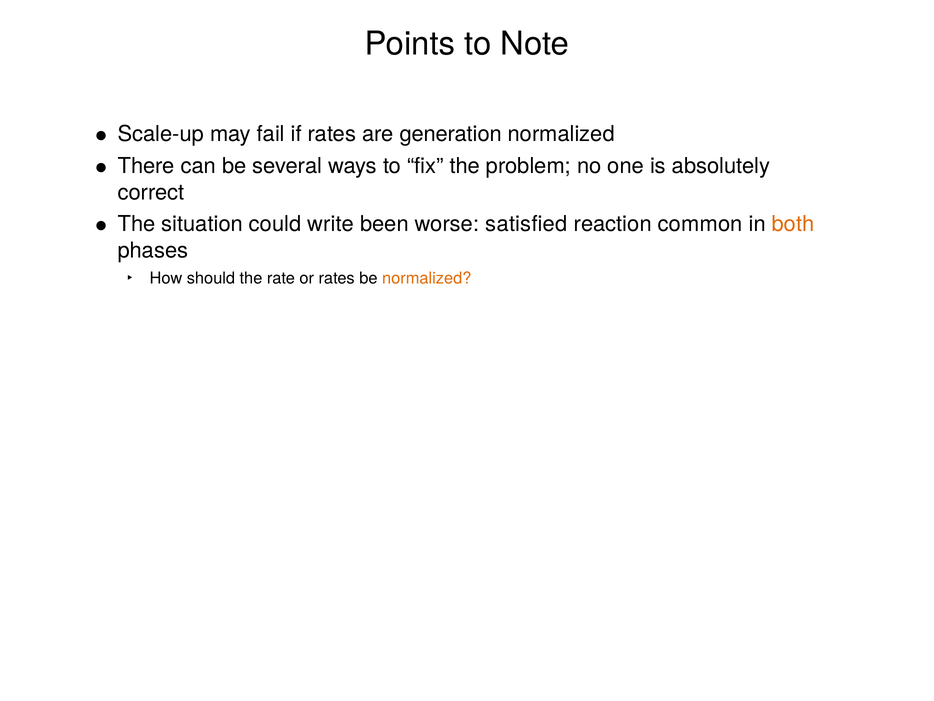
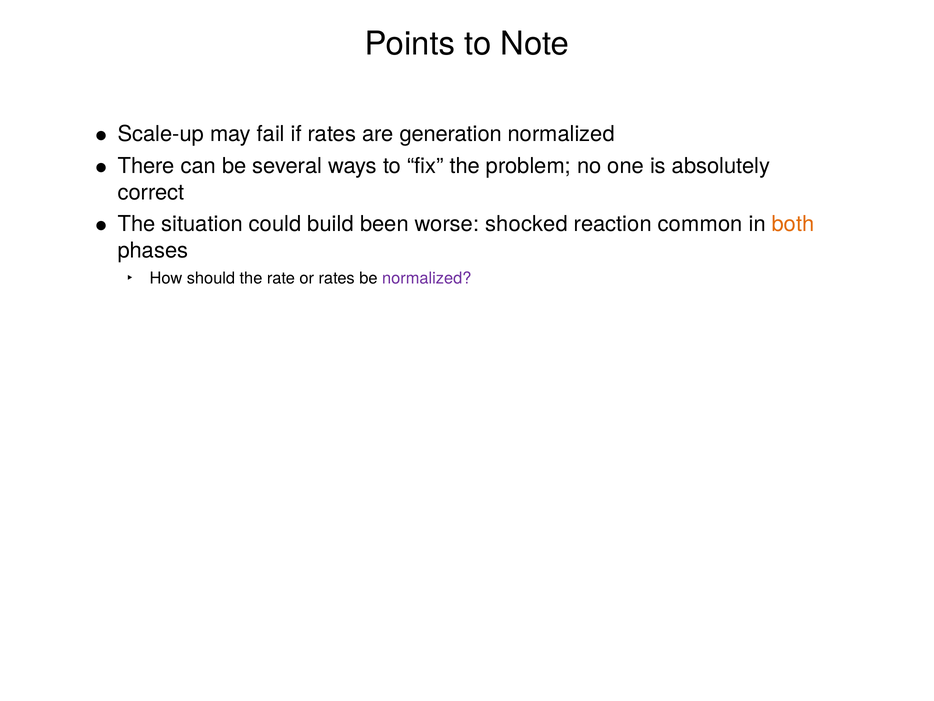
write: write -> build
satisfied: satisfied -> shocked
normalized at (427, 278) colour: orange -> purple
